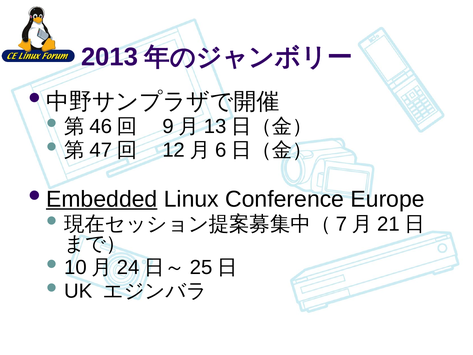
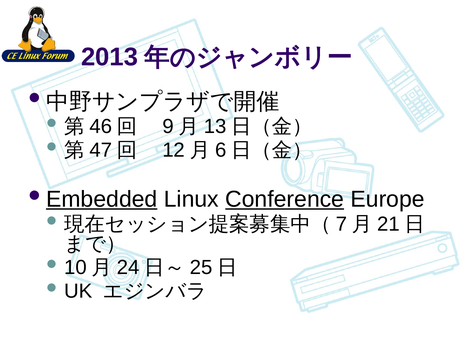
Conference underline: none -> present
